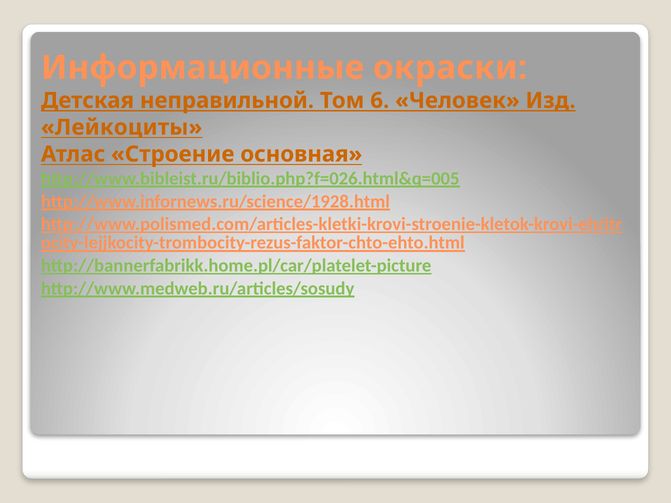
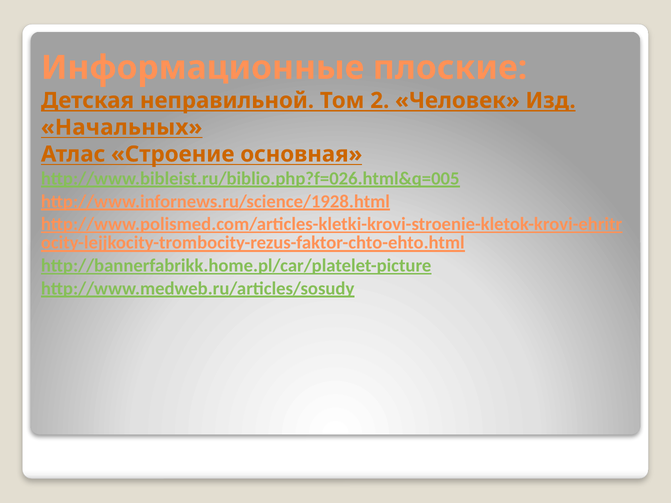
окраски: окраски -> плоские
6: 6 -> 2
Лейкоциты: Лейкоциты -> Начальных
